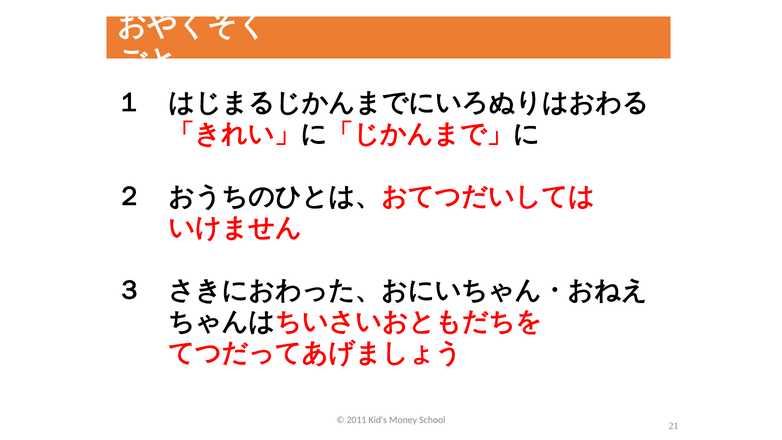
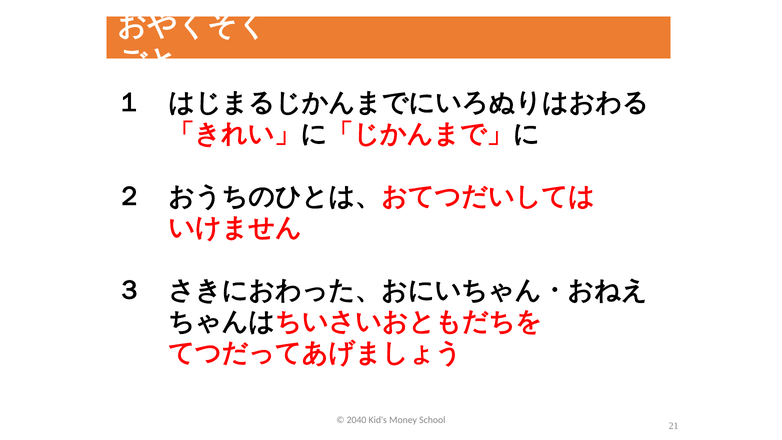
2011: 2011 -> 2040
